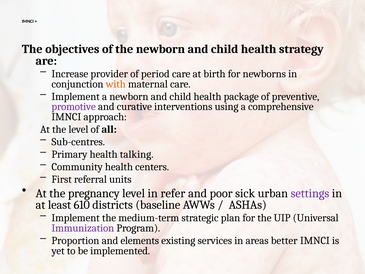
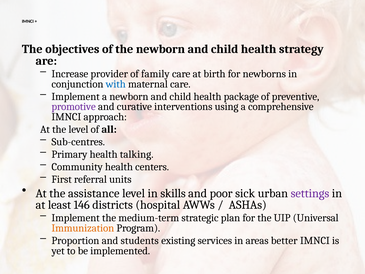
period: period -> family
with colour: orange -> blue
pregnancy: pregnancy -> assistance
refer: refer -> skills
610: 610 -> 146
baseline: baseline -> hospital
Immunization colour: purple -> orange
elements: elements -> students
